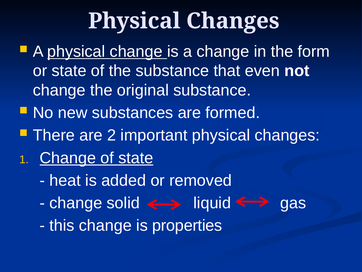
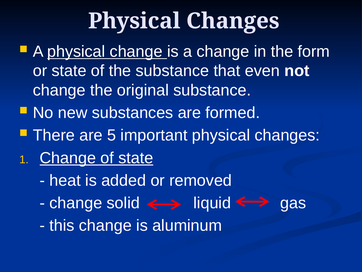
2: 2 -> 5
properties: properties -> aluminum
